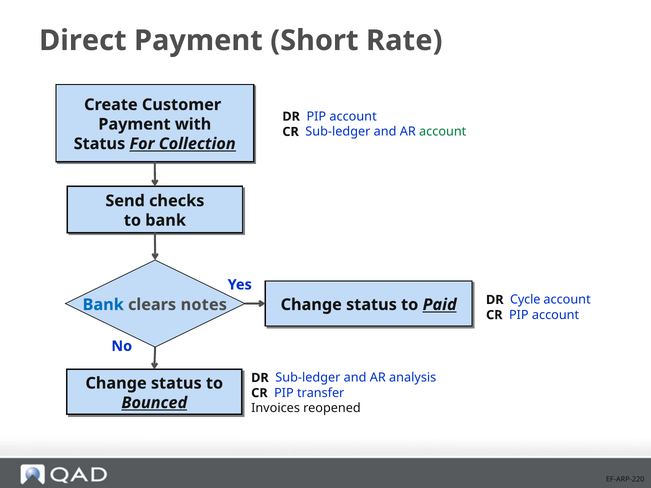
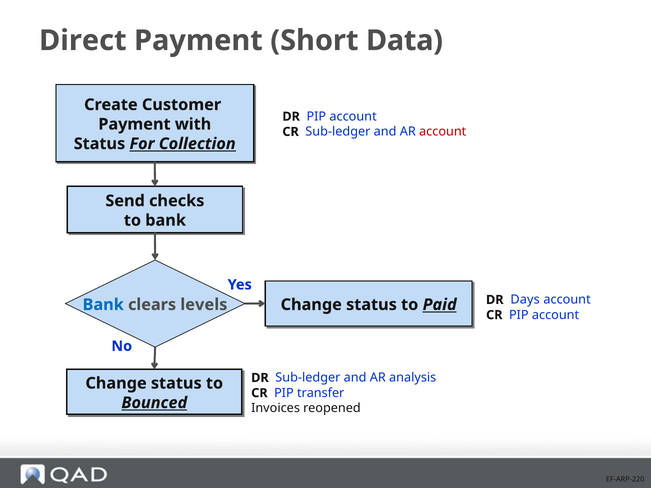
Rate: Rate -> Data
account at (443, 132) colour: green -> red
Cycle: Cycle -> Days
notes: notes -> levels
